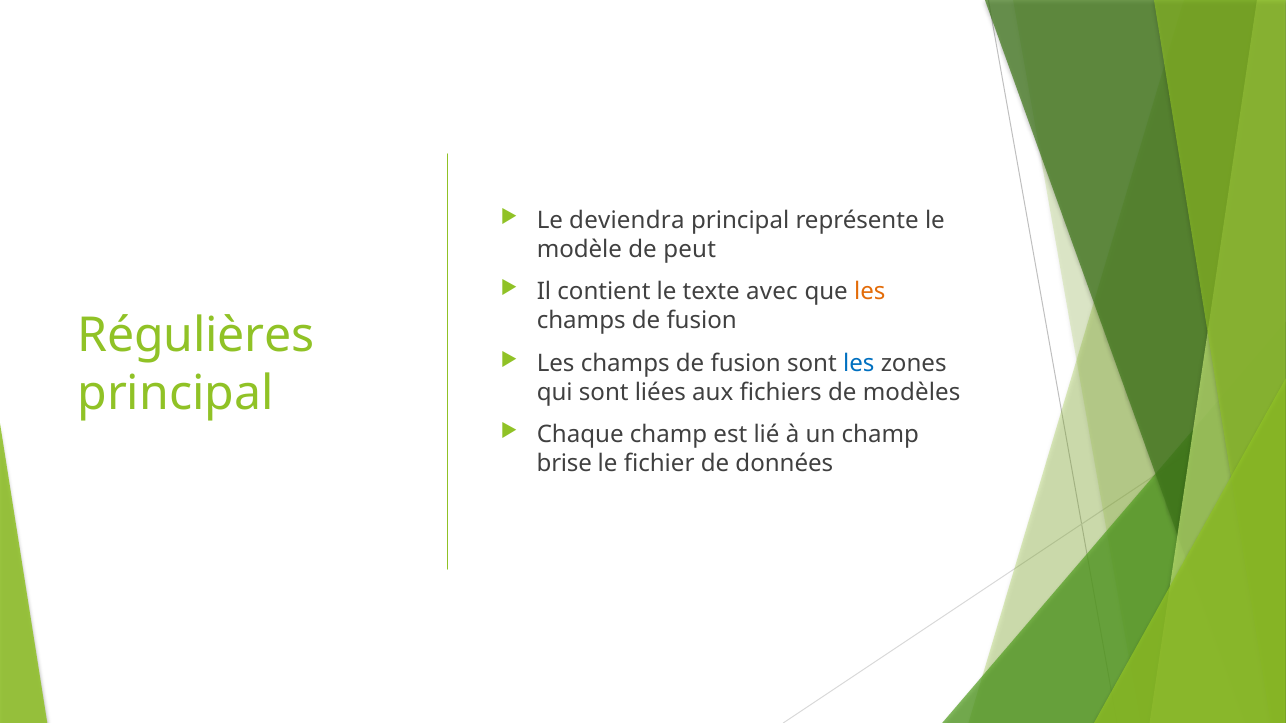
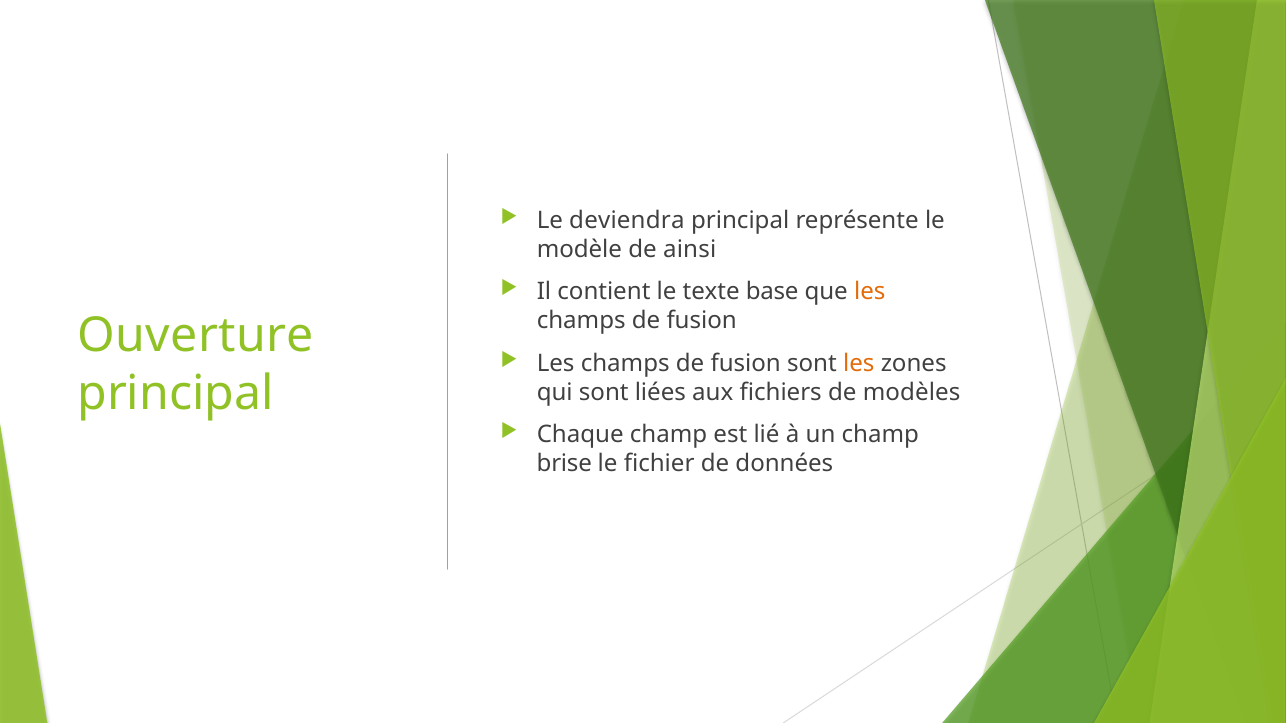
peut: peut -> ainsi
avec: avec -> base
Régulières: Régulières -> Ouverture
les at (859, 363) colour: blue -> orange
